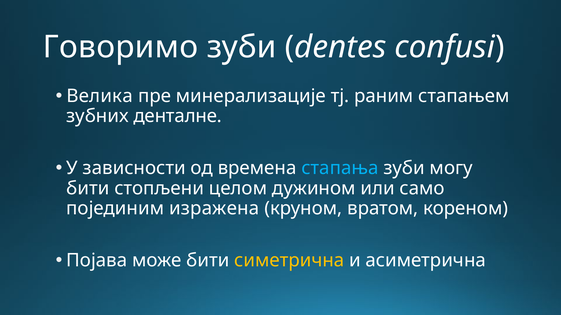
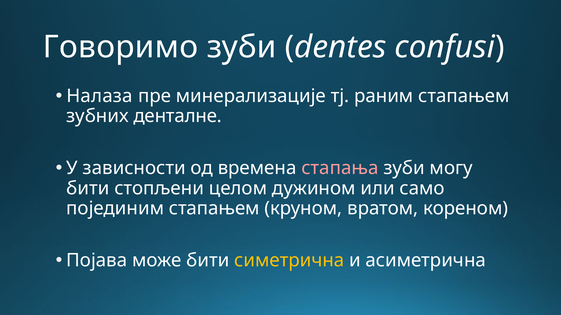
Велика: Велика -> Налаза
стапања colour: light blue -> pink
појединим изражена: изражена -> стапањем
